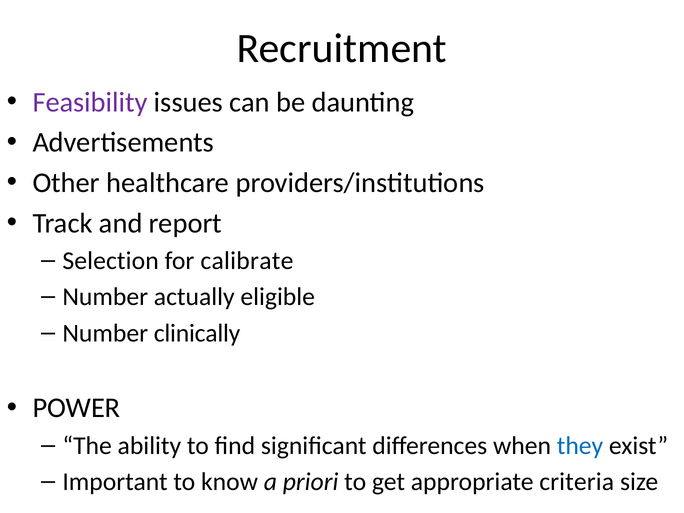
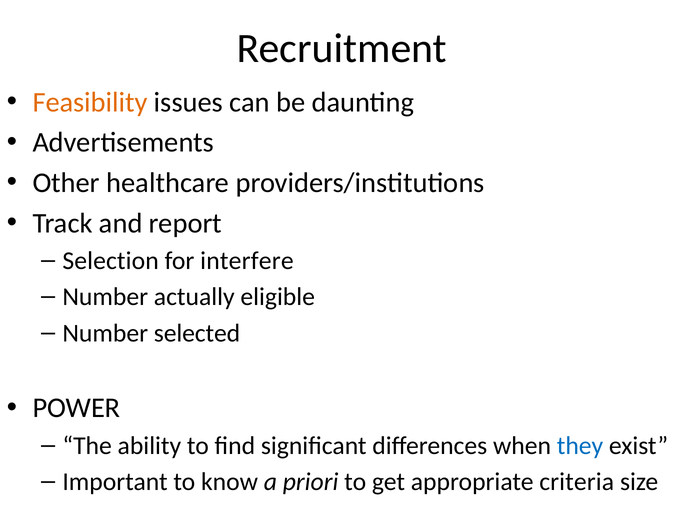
Feasibility colour: purple -> orange
calibrate: calibrate -> interfere
clinically: clinically -> selected
